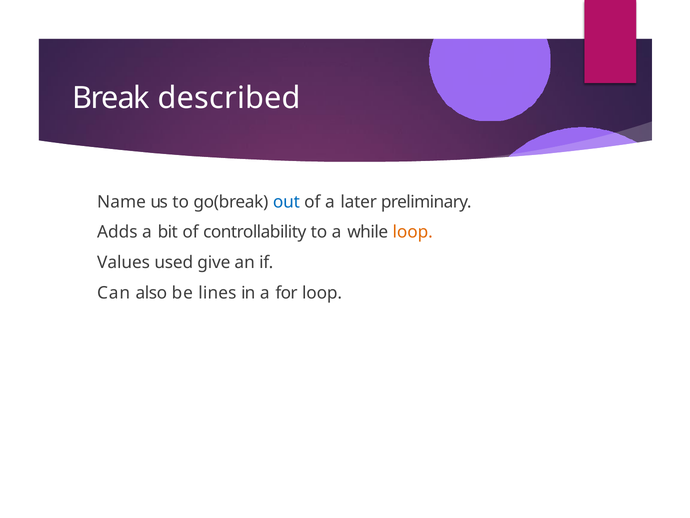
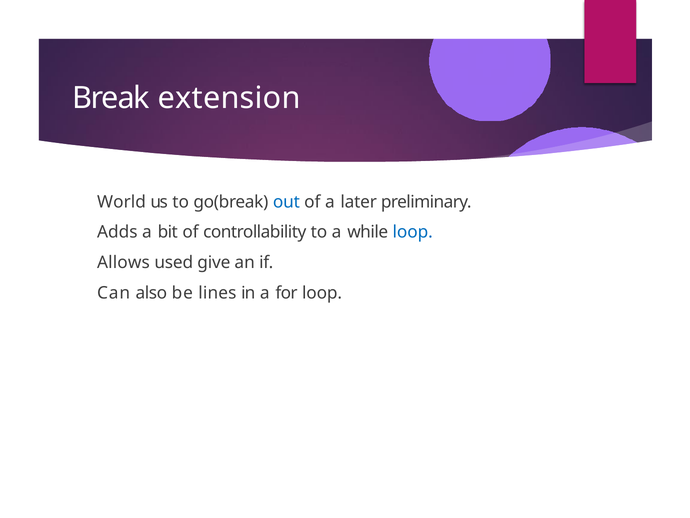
described: described -> extension
Name: Name -> World
loop at (413, 232) colour: orange -> blue
Values: Values -> Allows
